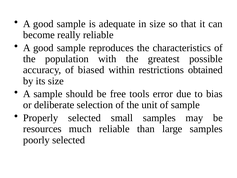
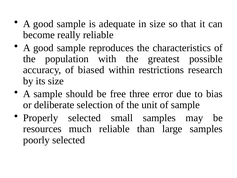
obtained: obtained -> research
tools: tools -> three
